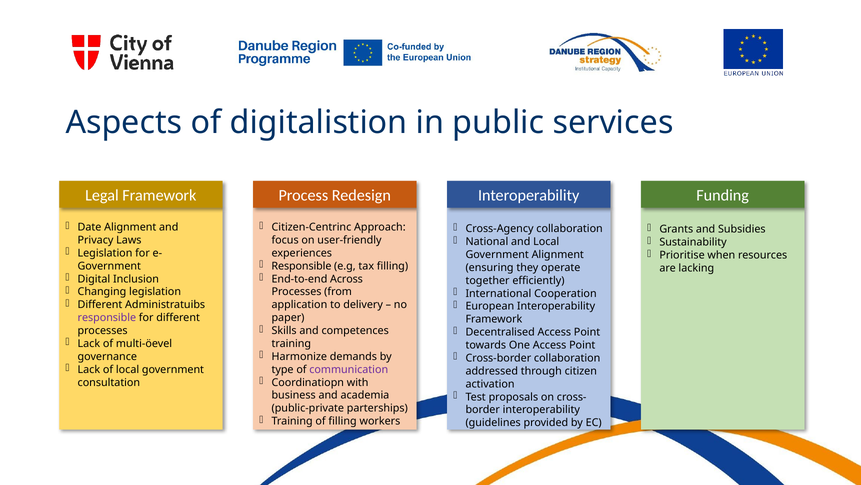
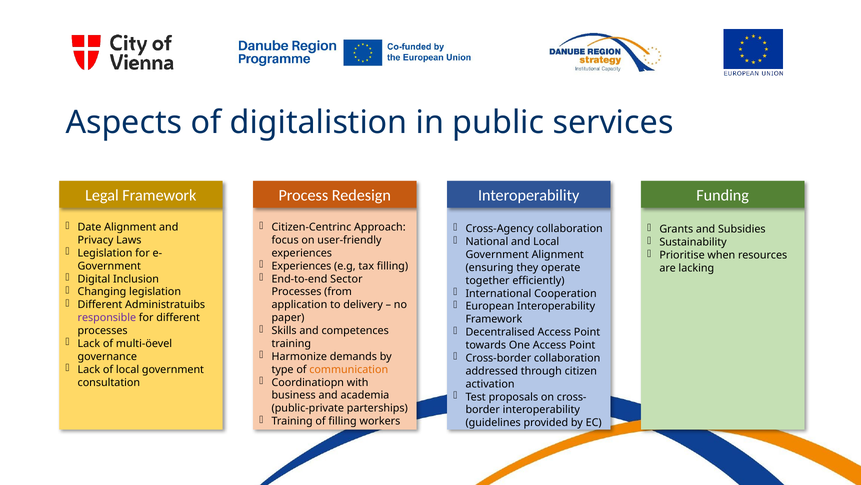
Responsible at (301, 266): Responsible -> Experiences
Across: Across -> Sector
communication colour: purple -> orange
